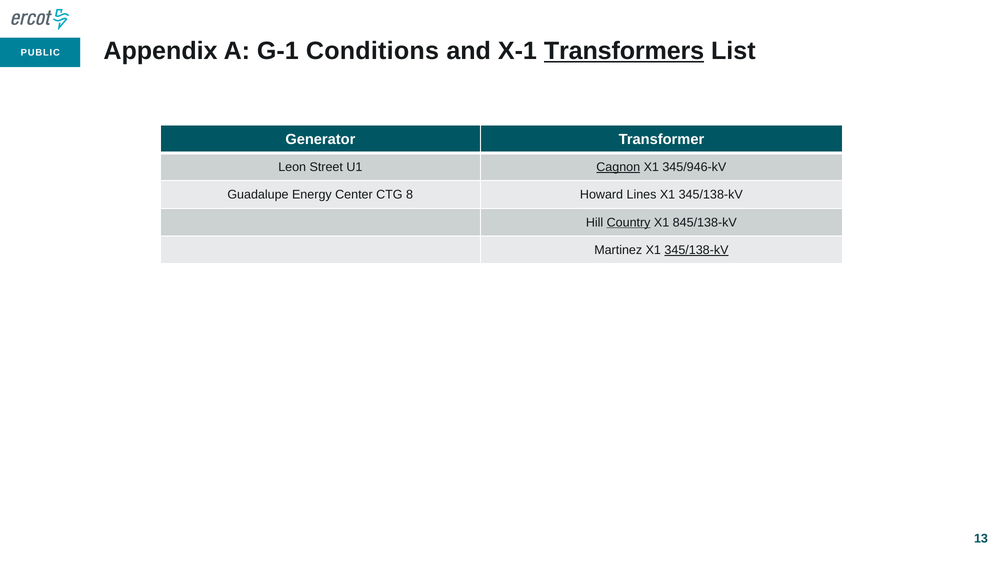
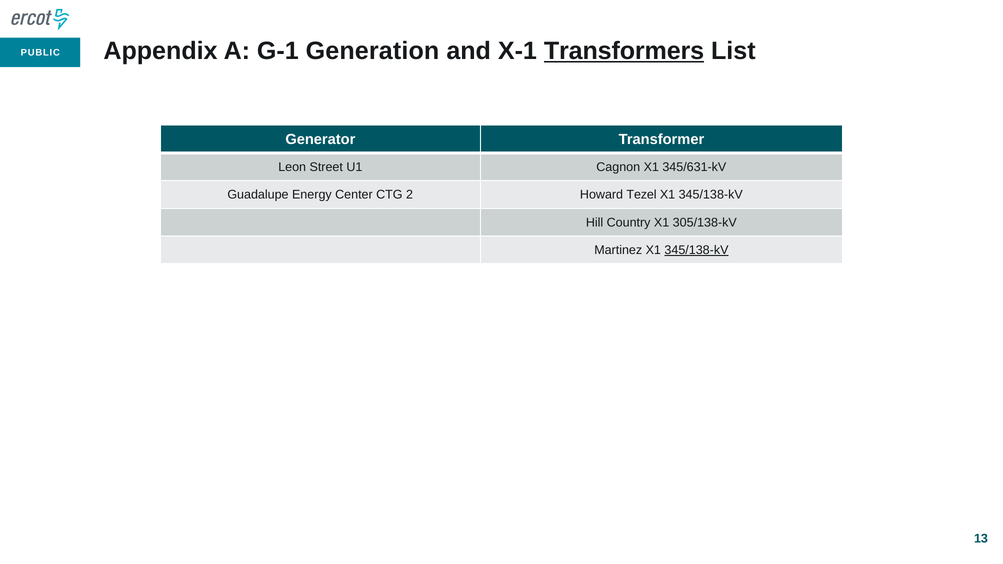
Conditions: Conditions -> Generation
Cagnon underline: present -> none
345/946-kV: 345/946-kV -> 345/631-kV
8: 8 -> 2
Lines: Lines -> Tezel
Country underline: present -> none
845/138-kV: 845/138-kV -> 305/138-kV
